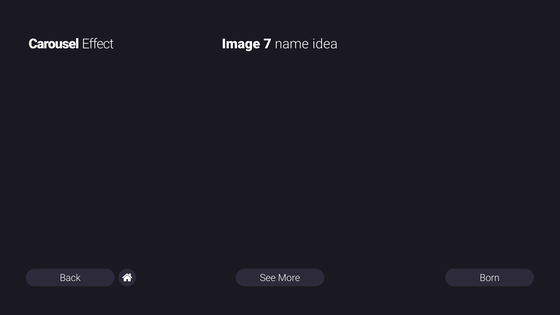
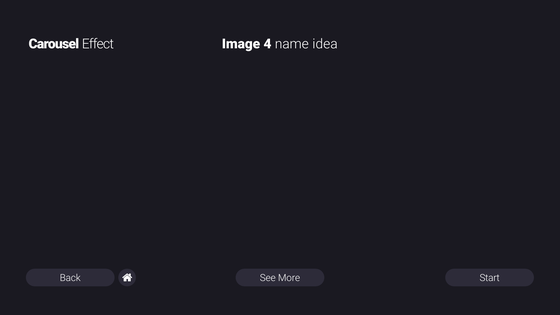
7: 7 -> 4
Born: Born -> Start
